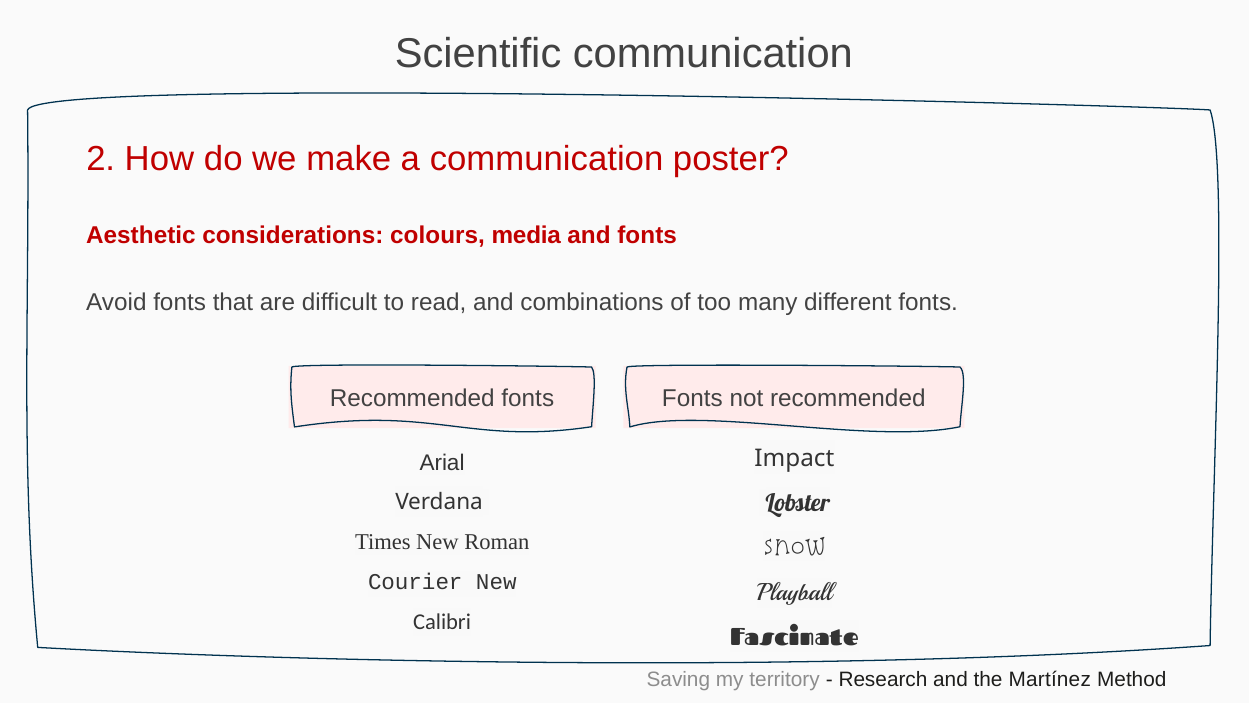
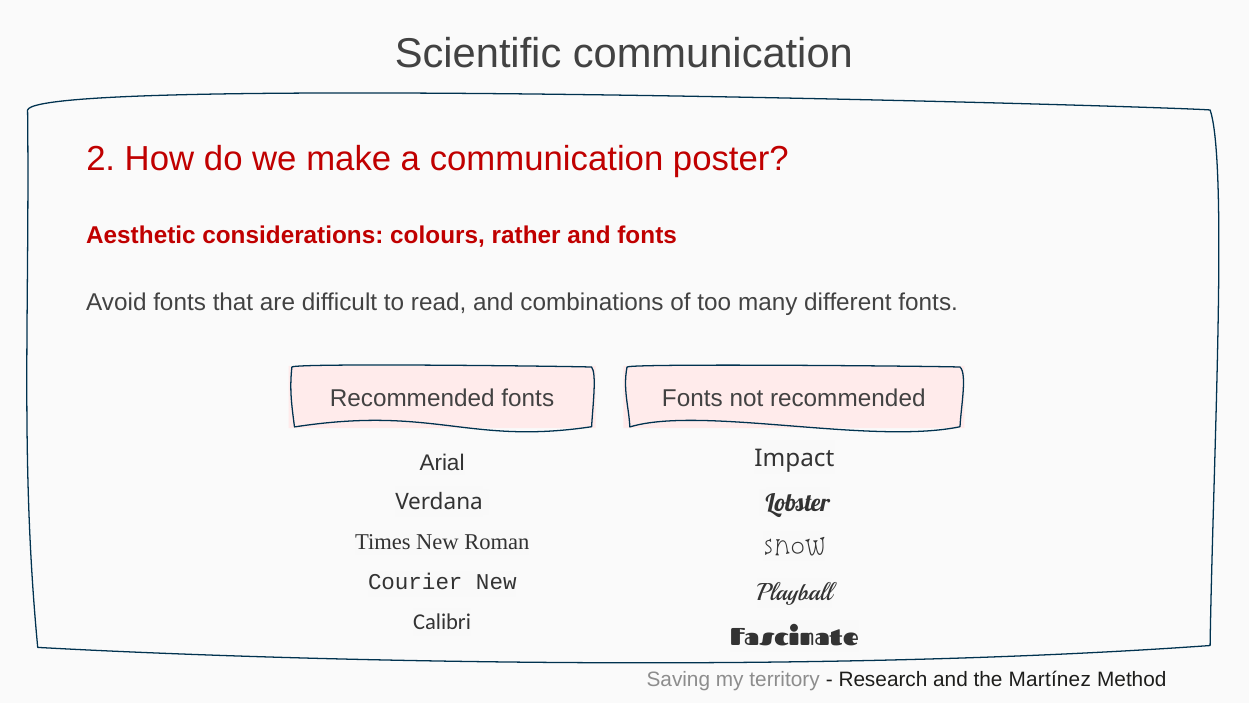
media: media -> rather
